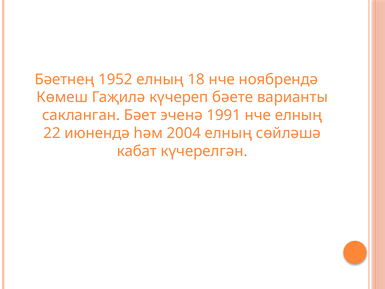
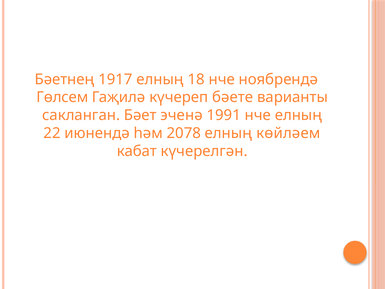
1952: 1952 -> 1917
Көмеш: Көмеш -> Гөлсем
2004: 2004 -> 2078
сөйләшә: сөйләшә -> көйләем
